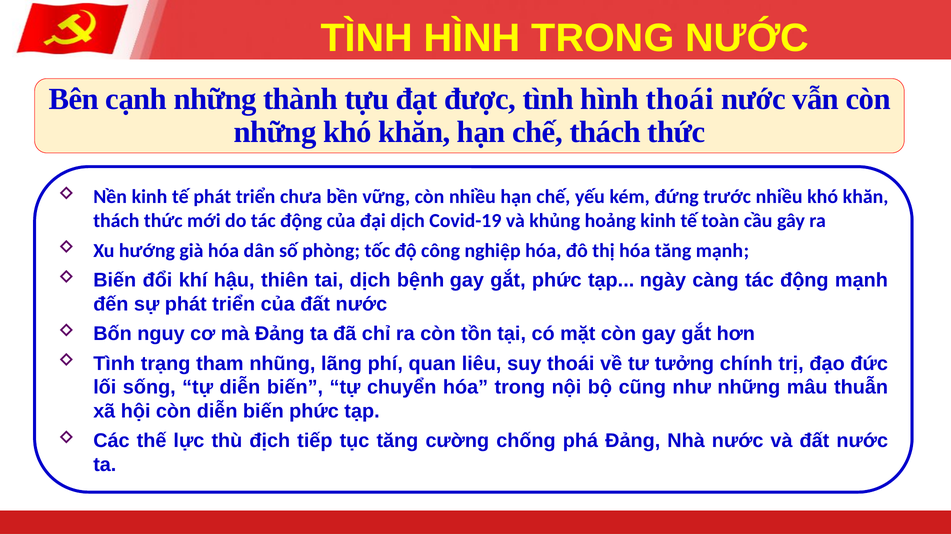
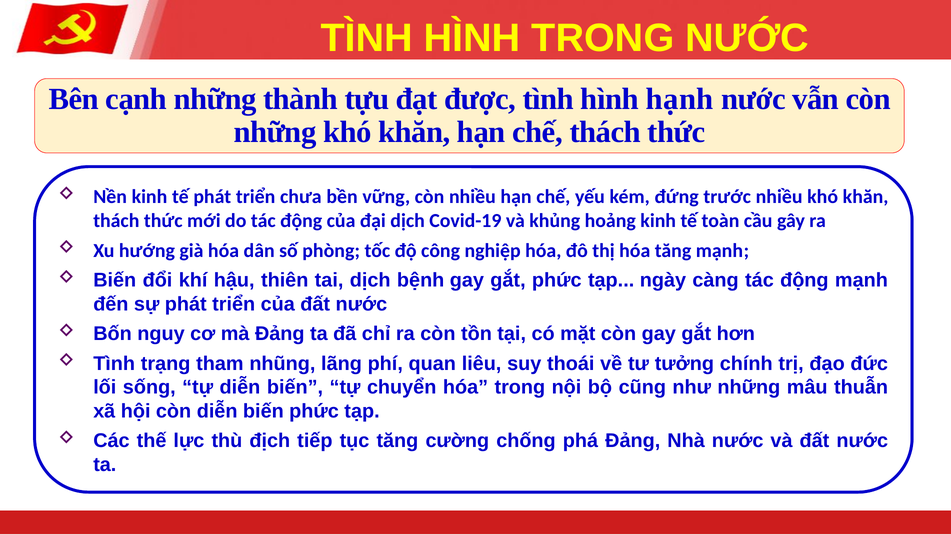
hình thoái: thoái -> hạnh
